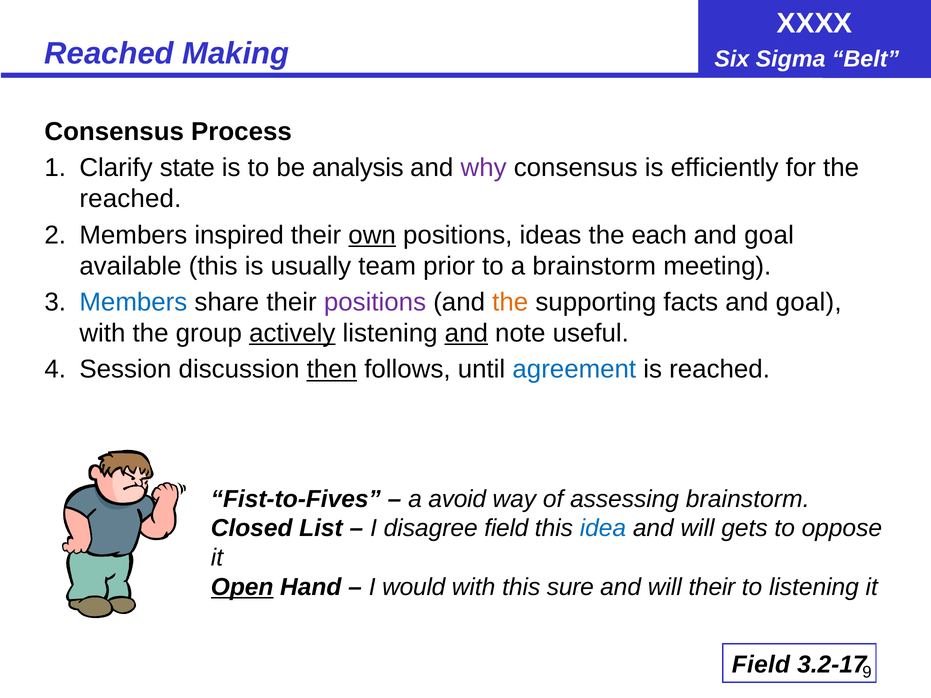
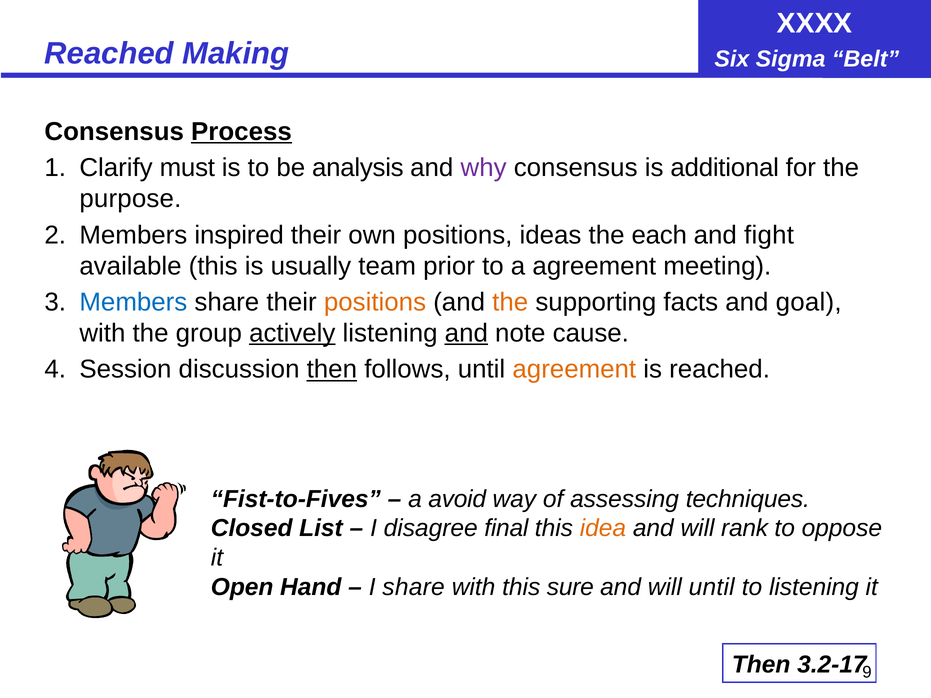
Process underline: none -> present
state: state -> must
efficiently: efficiently -> additional
reached at (130, 199): reached -> purpose
own underline: present -> none
goal at (769, 235): goal -> fight
a brainstorm: brainstorm -> agreement
positions at (375, 302) colour: purple -> orange
useful: useful -> cause
agreement at (574, 370) colour: blue -> orange
assessing brainstorm: brainstorm -> techniques
disagree field: field -> final
idea colour: blue -> orange
gets: gets -> rank
Open underline: present -> none
I would: would -> share
will their: their -> until
Field at (761, 665): Field -> Then
